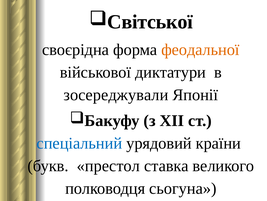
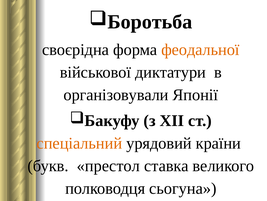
Світської: Світської -> Боротьба
зосереджували: зосереджували -> організовували
спеціальний colour: blue -> orange
